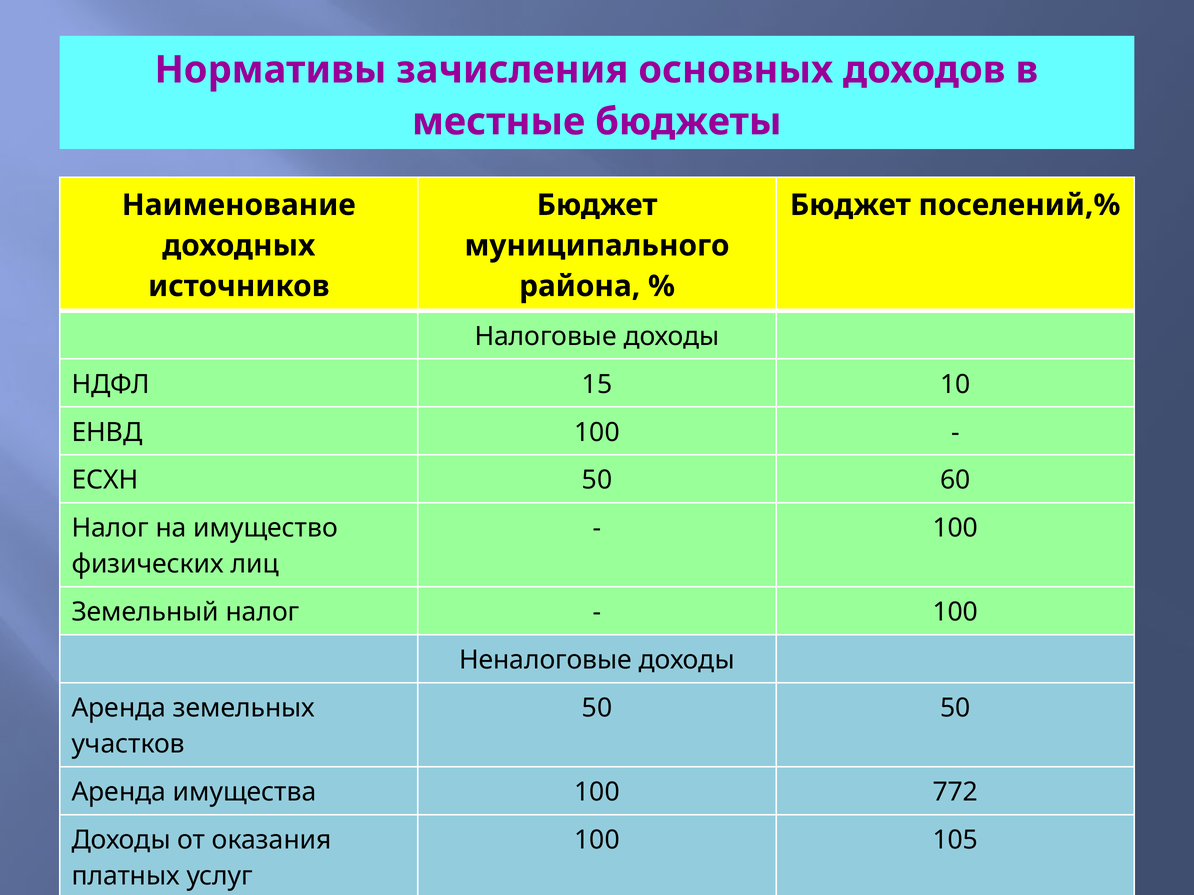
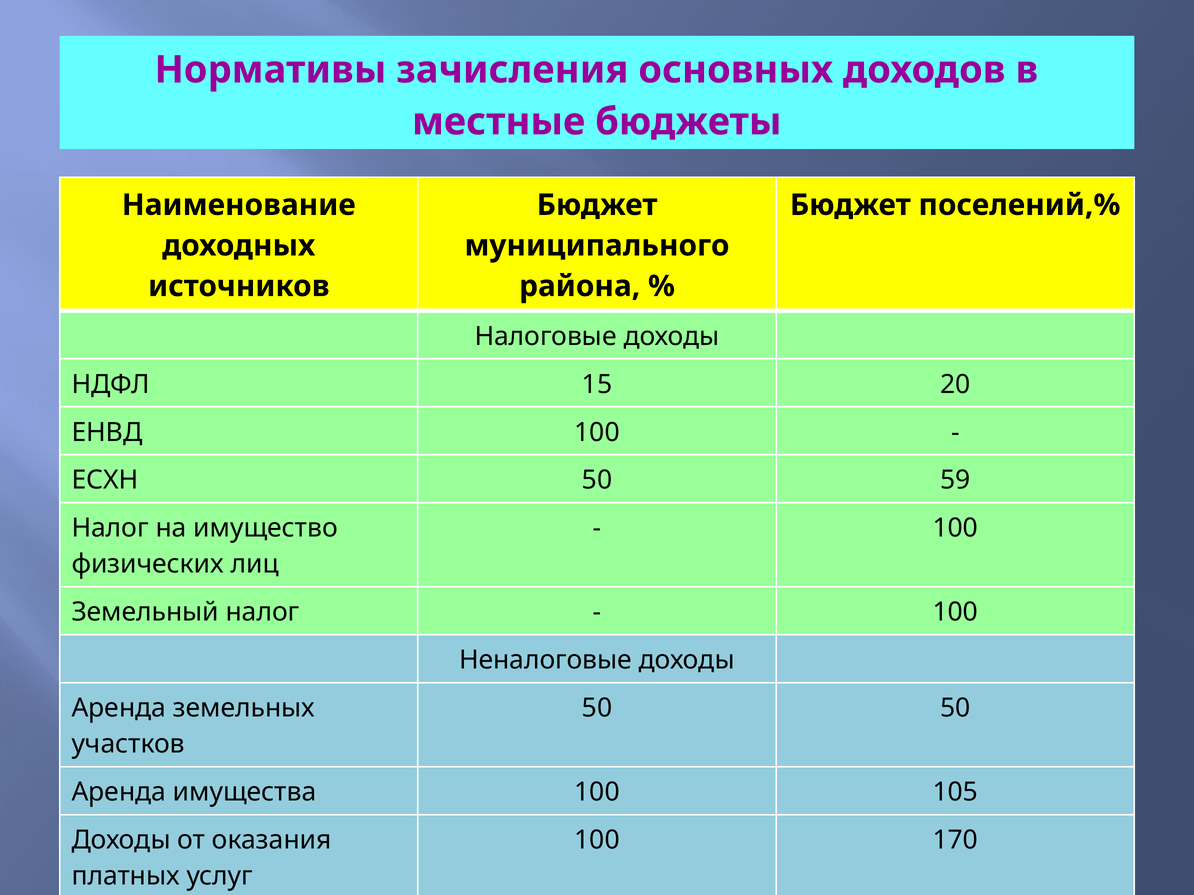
10: 10 -> 20
60: 60 -> 59
772: 772 -> 105
105: 105 -> 170
